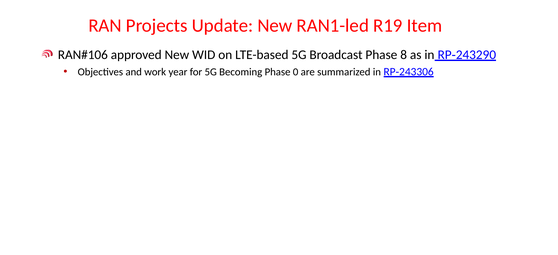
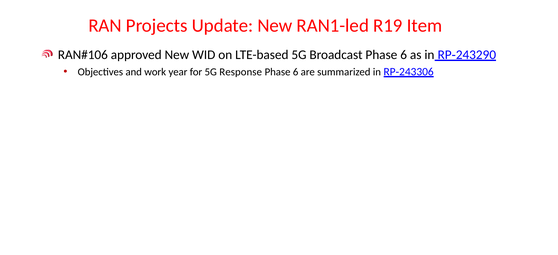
Broadcast Phase 8: 8 -> 6
Becoming: Becoming -> Response
0 at (296, 72): 0 -> 6
